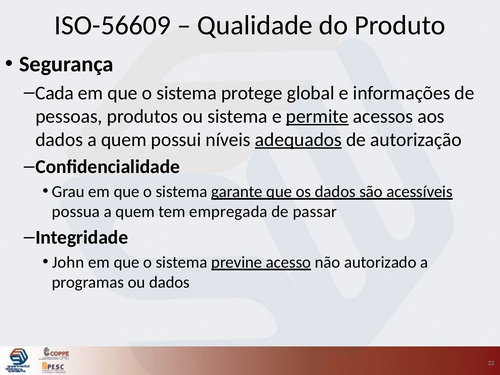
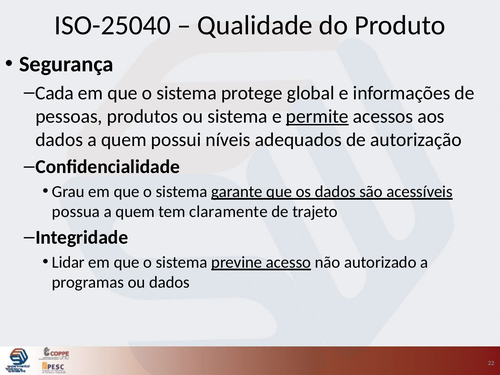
ISO-56609: ISO-56609 -> ISO-25040
adequados underline: present -> none
empregada: empregada -> claramente
passar: passar -> trajeto
John: John -> Lidar
